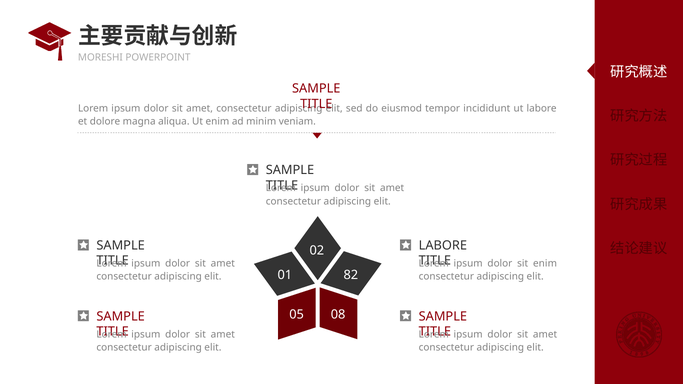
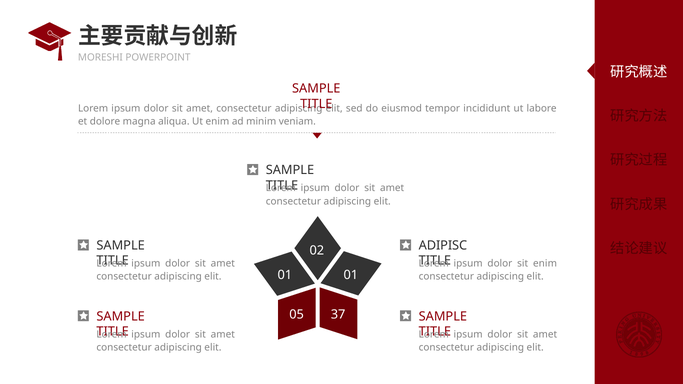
LABORE at (443, 246): LABORE -> ADIPISC
01 82: 82 -> 01
08: 08 -> 37
